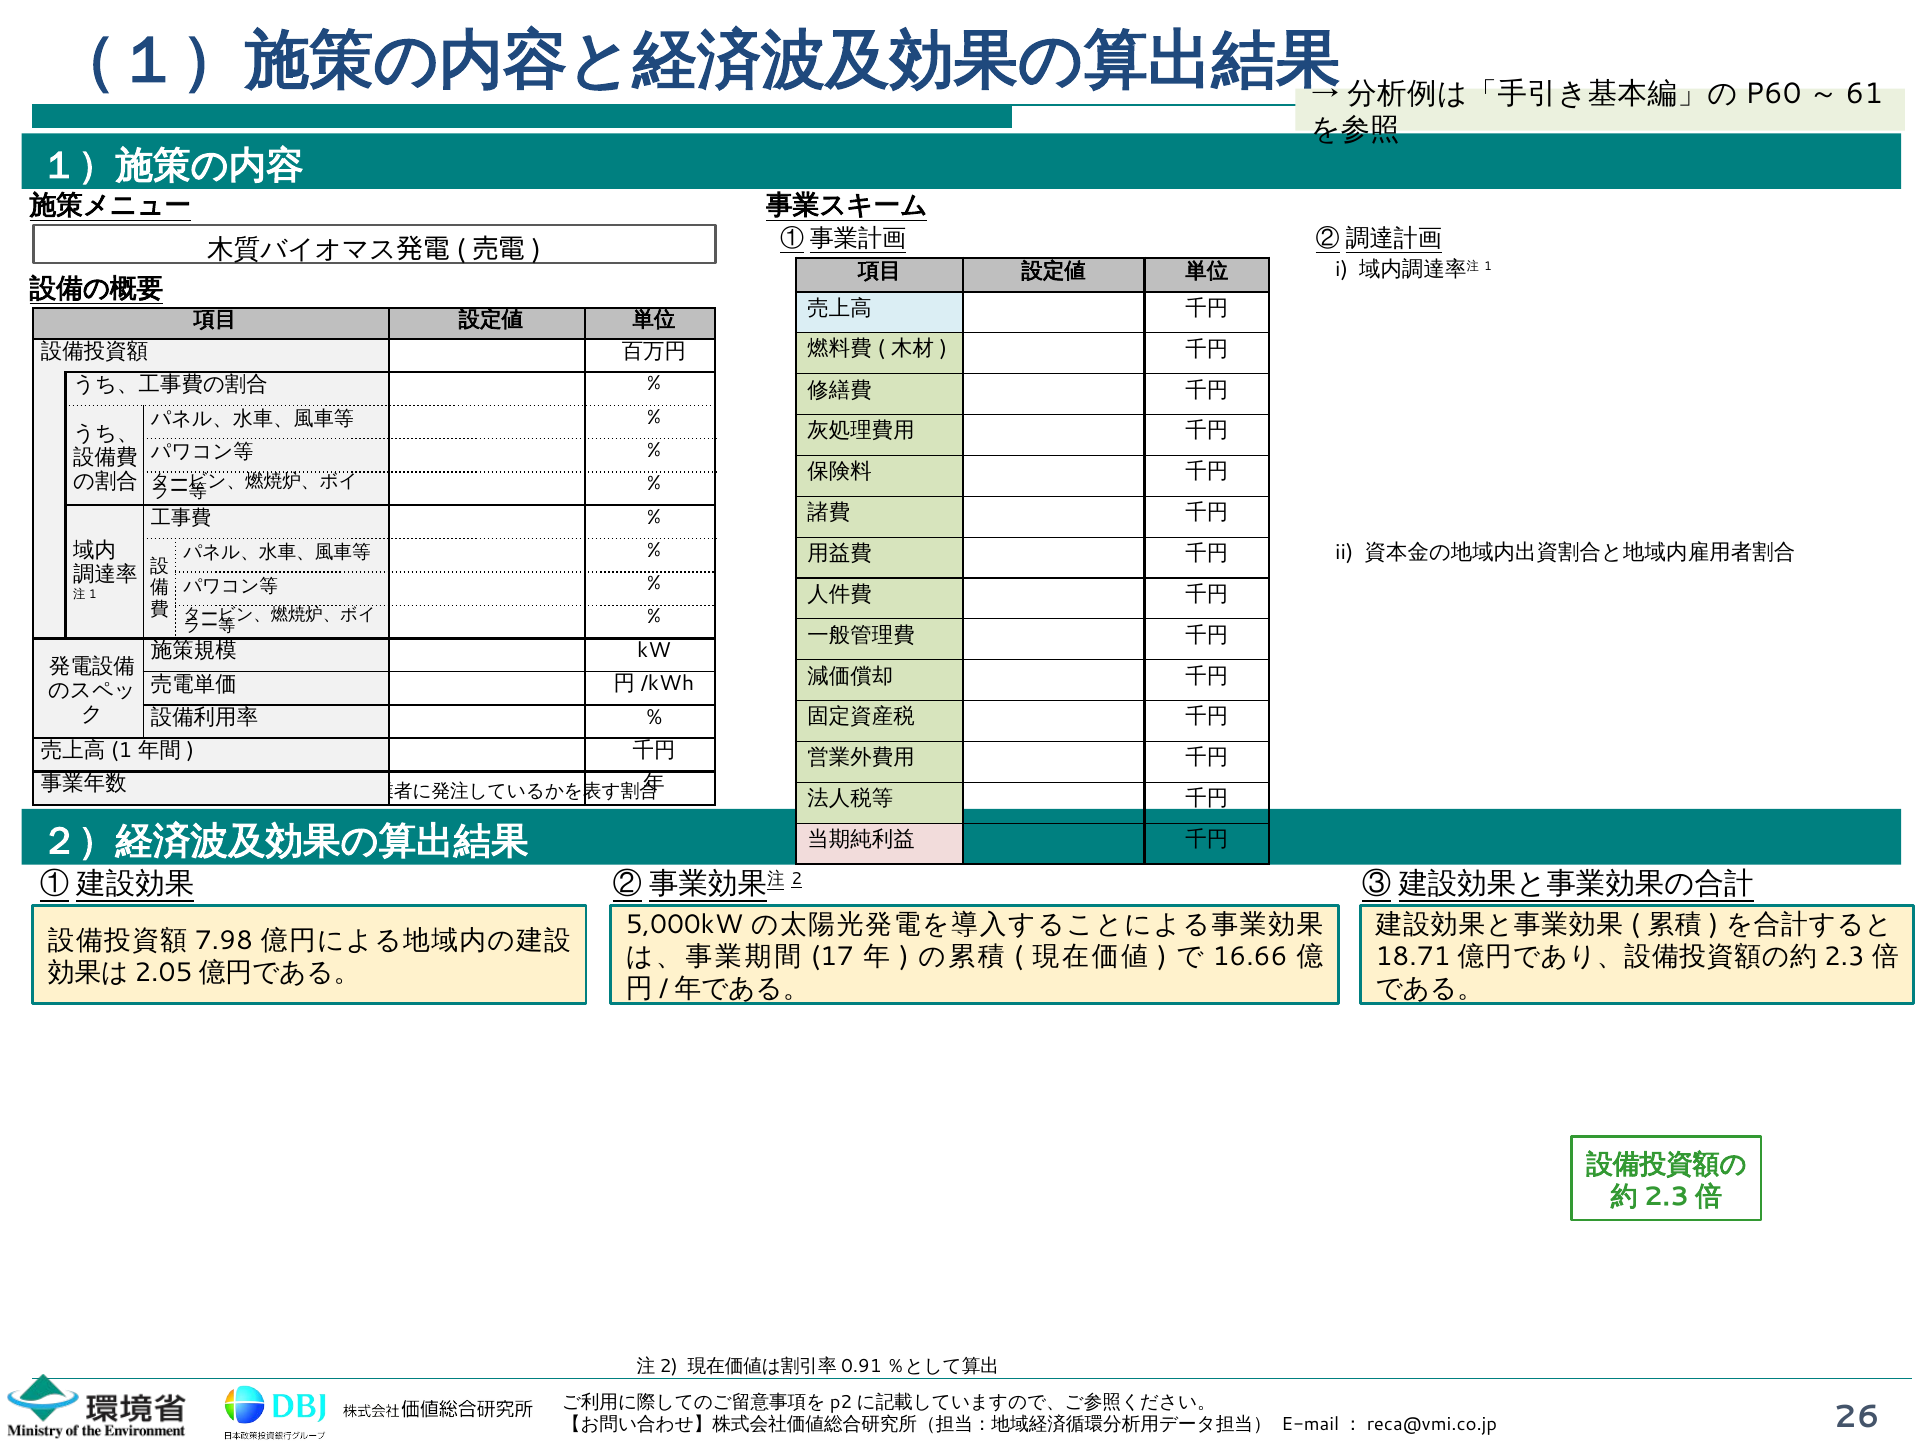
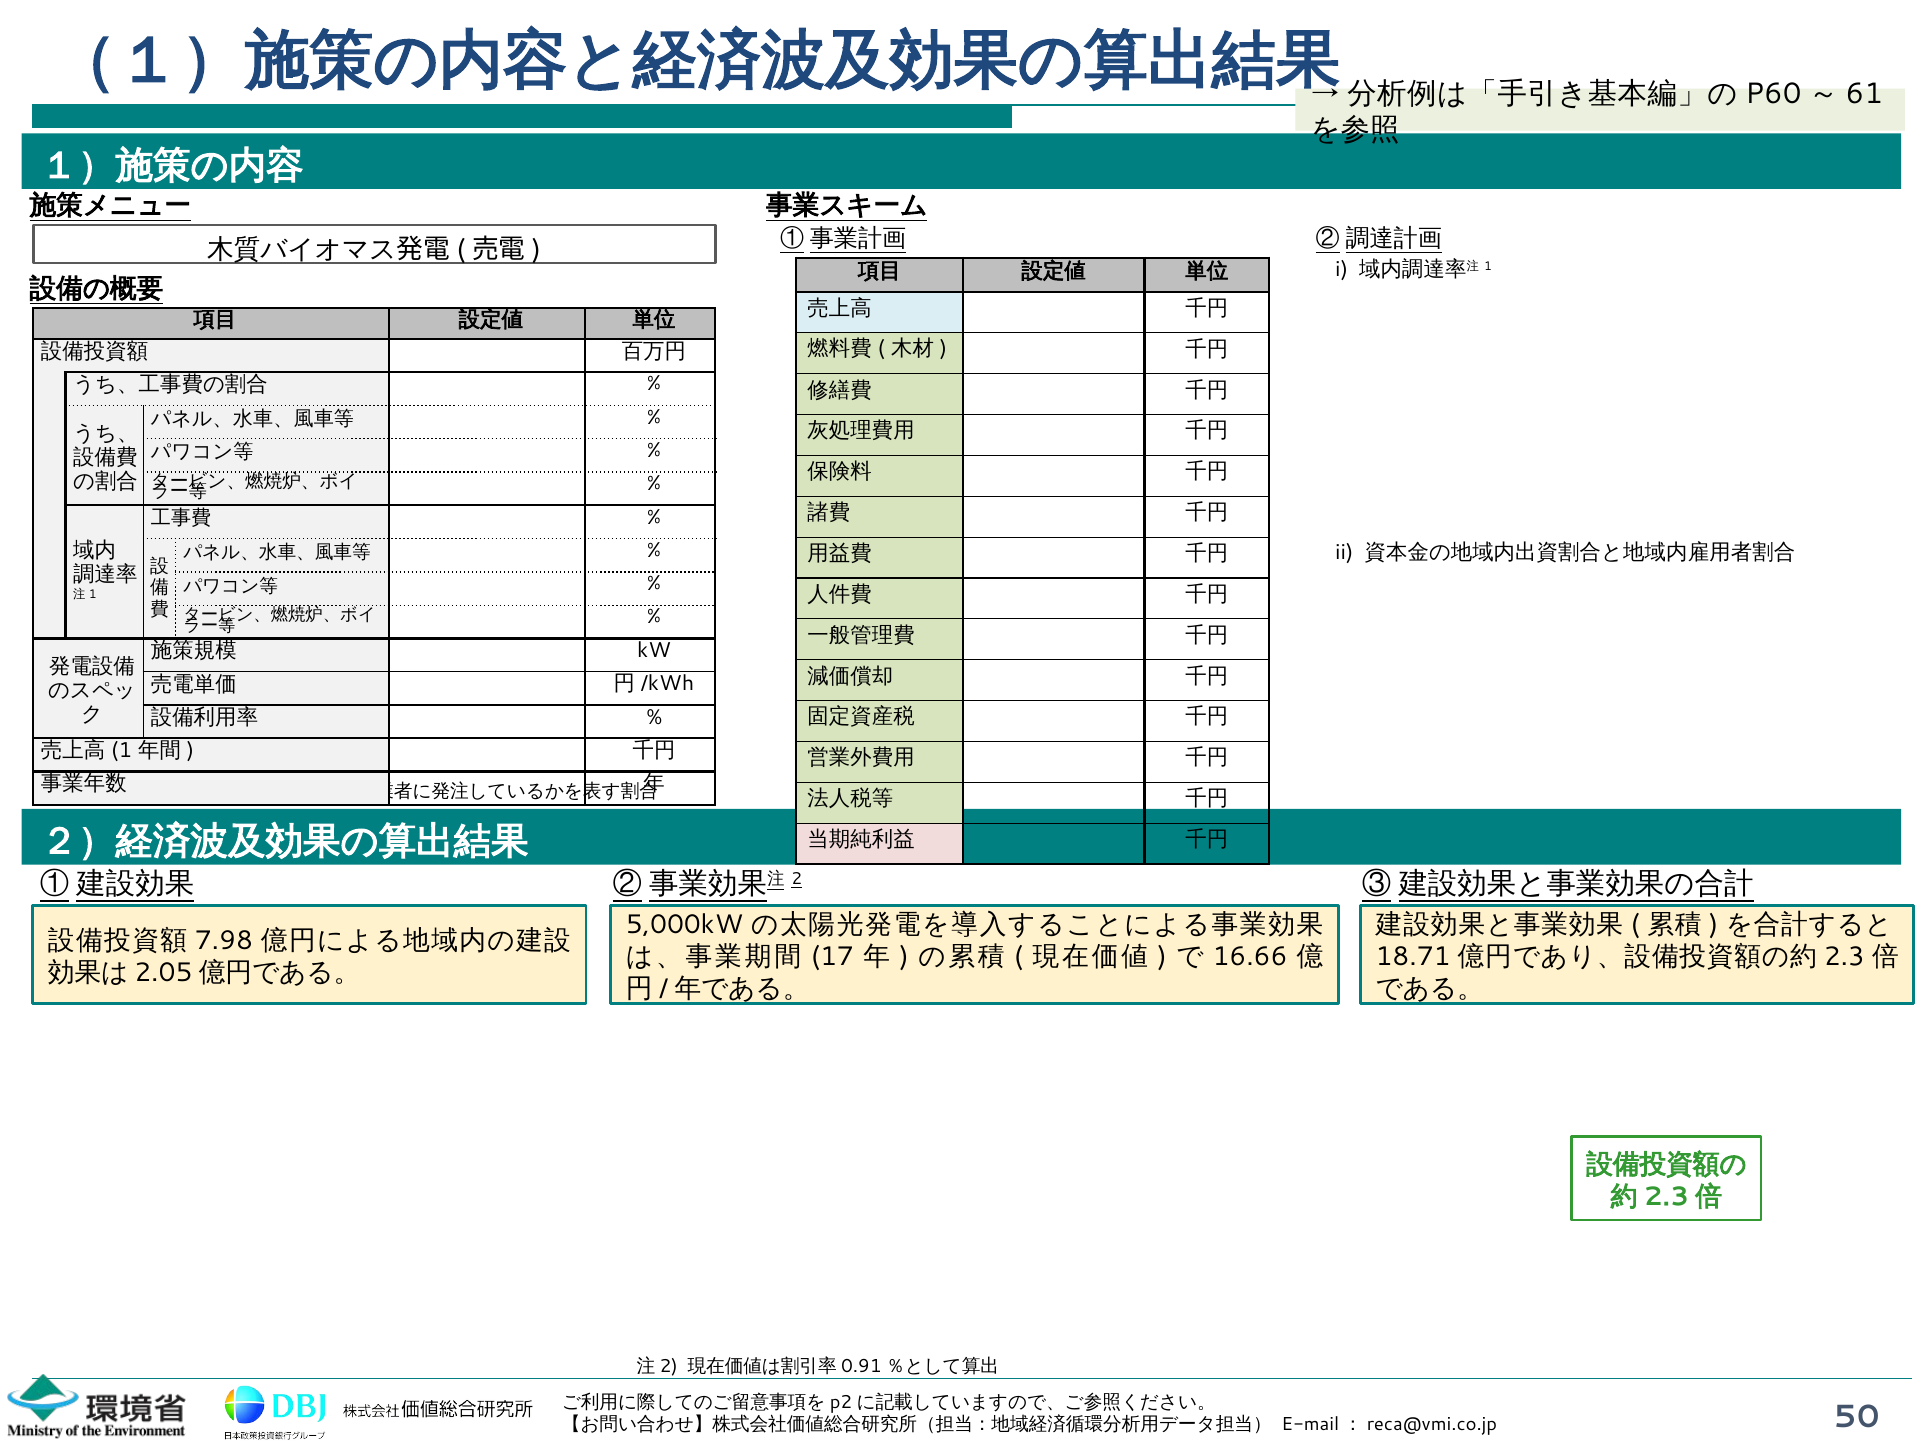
26: 26 -> 50
